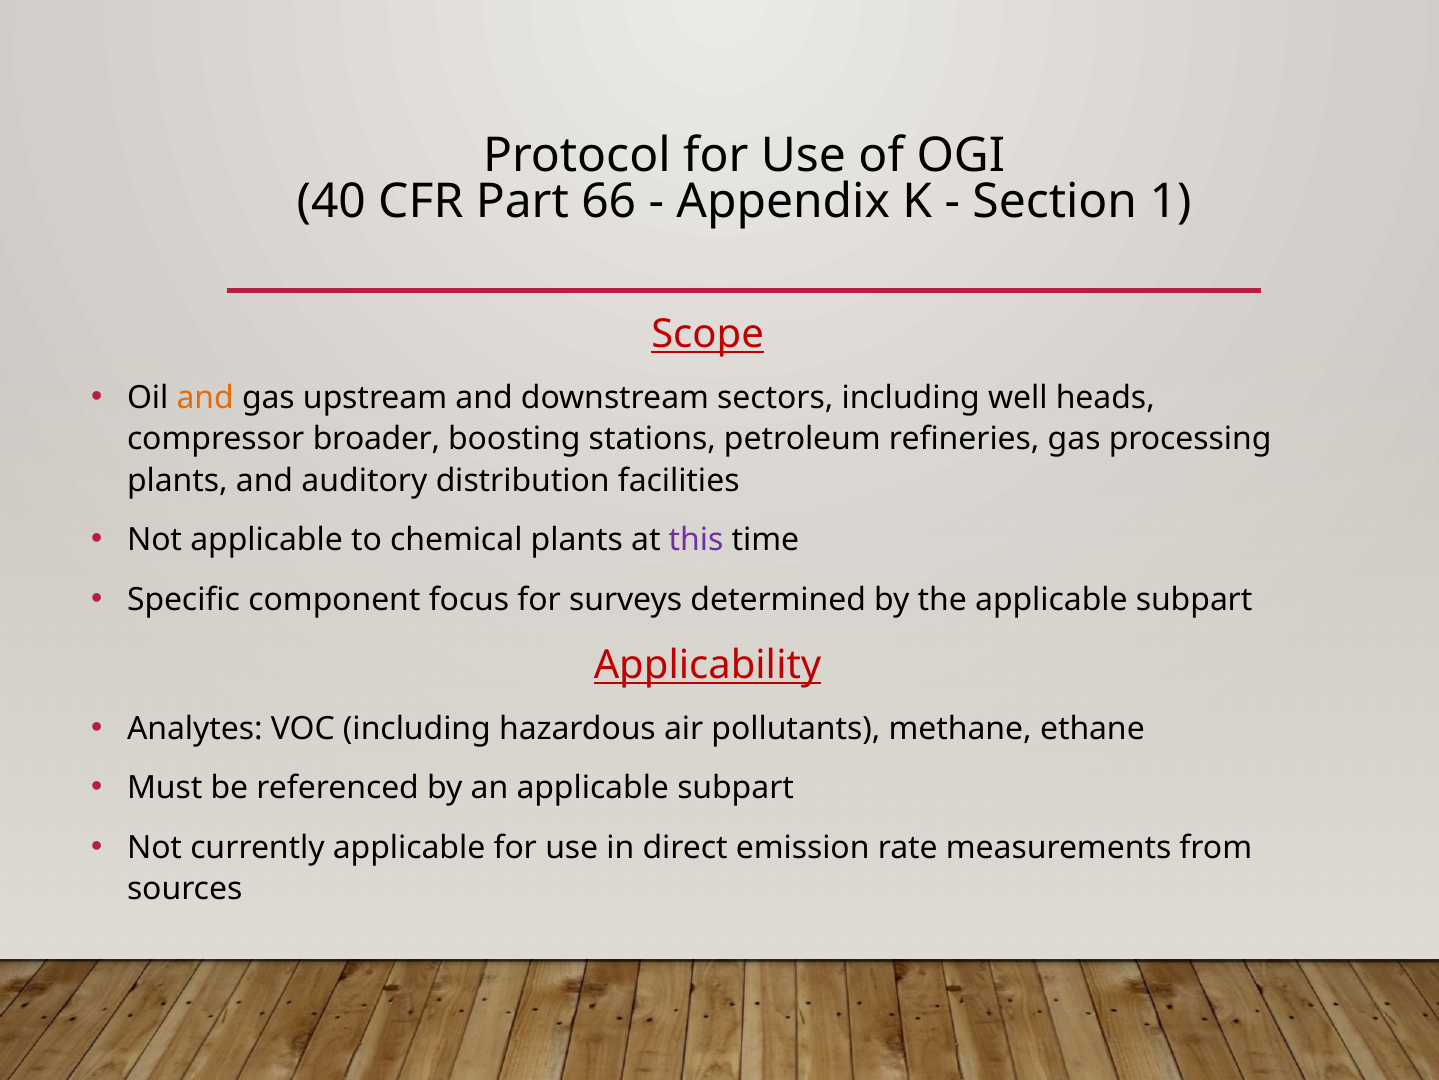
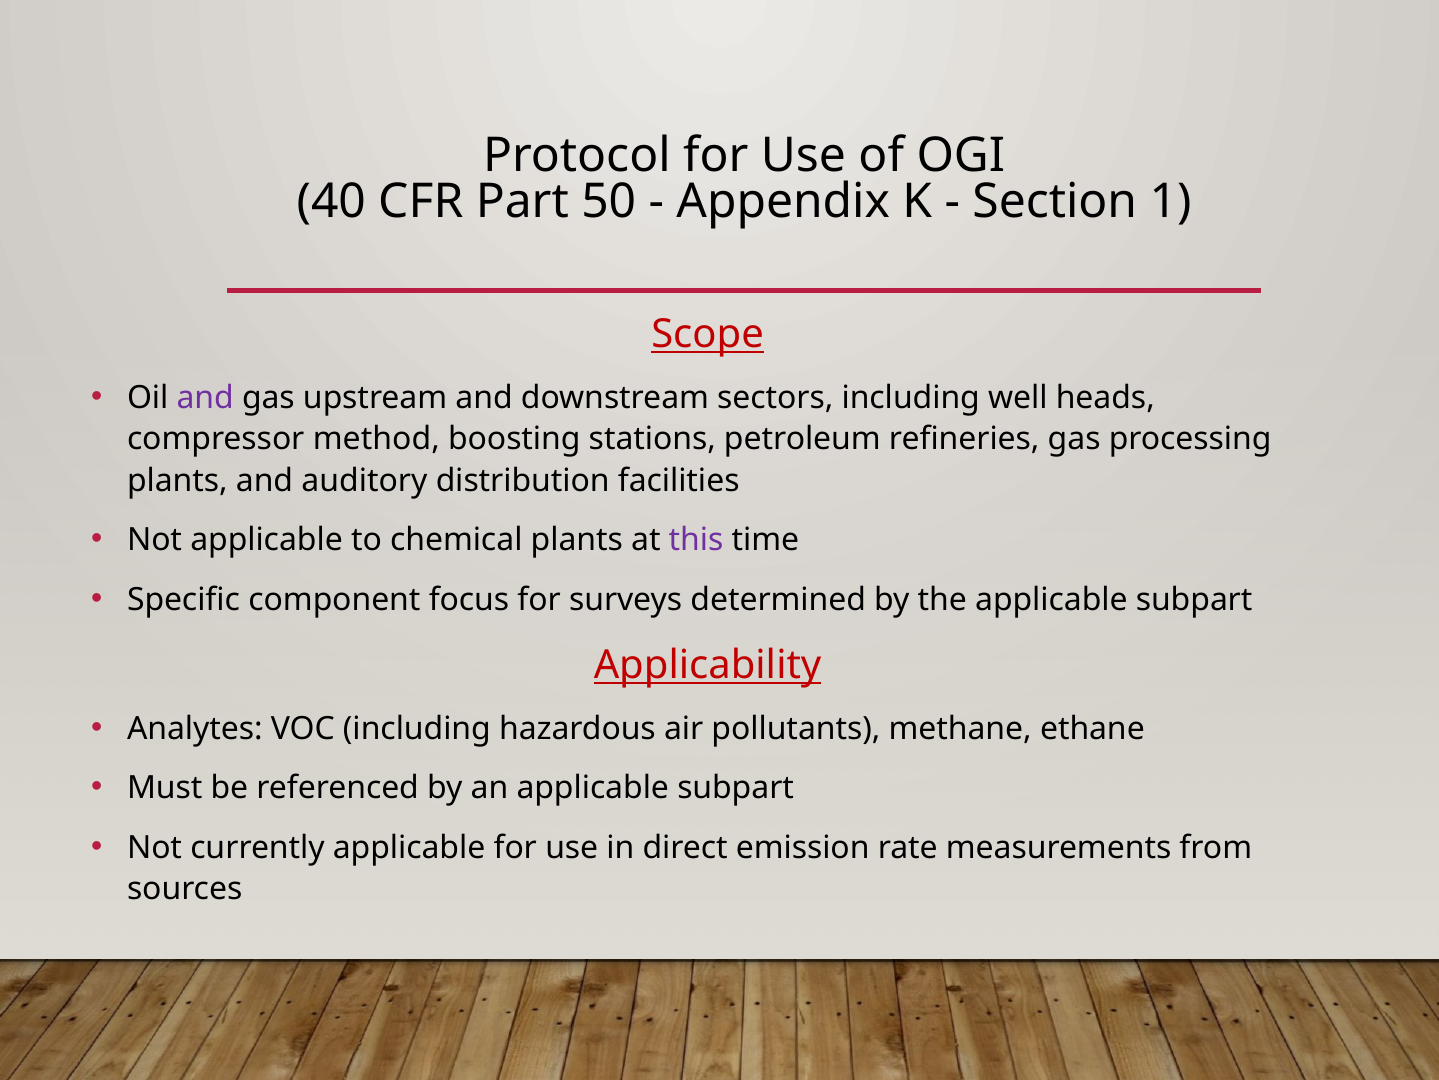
66: 66 -> 50
and at (205, 397) colour: orange -> purple
broader: broader -> method
